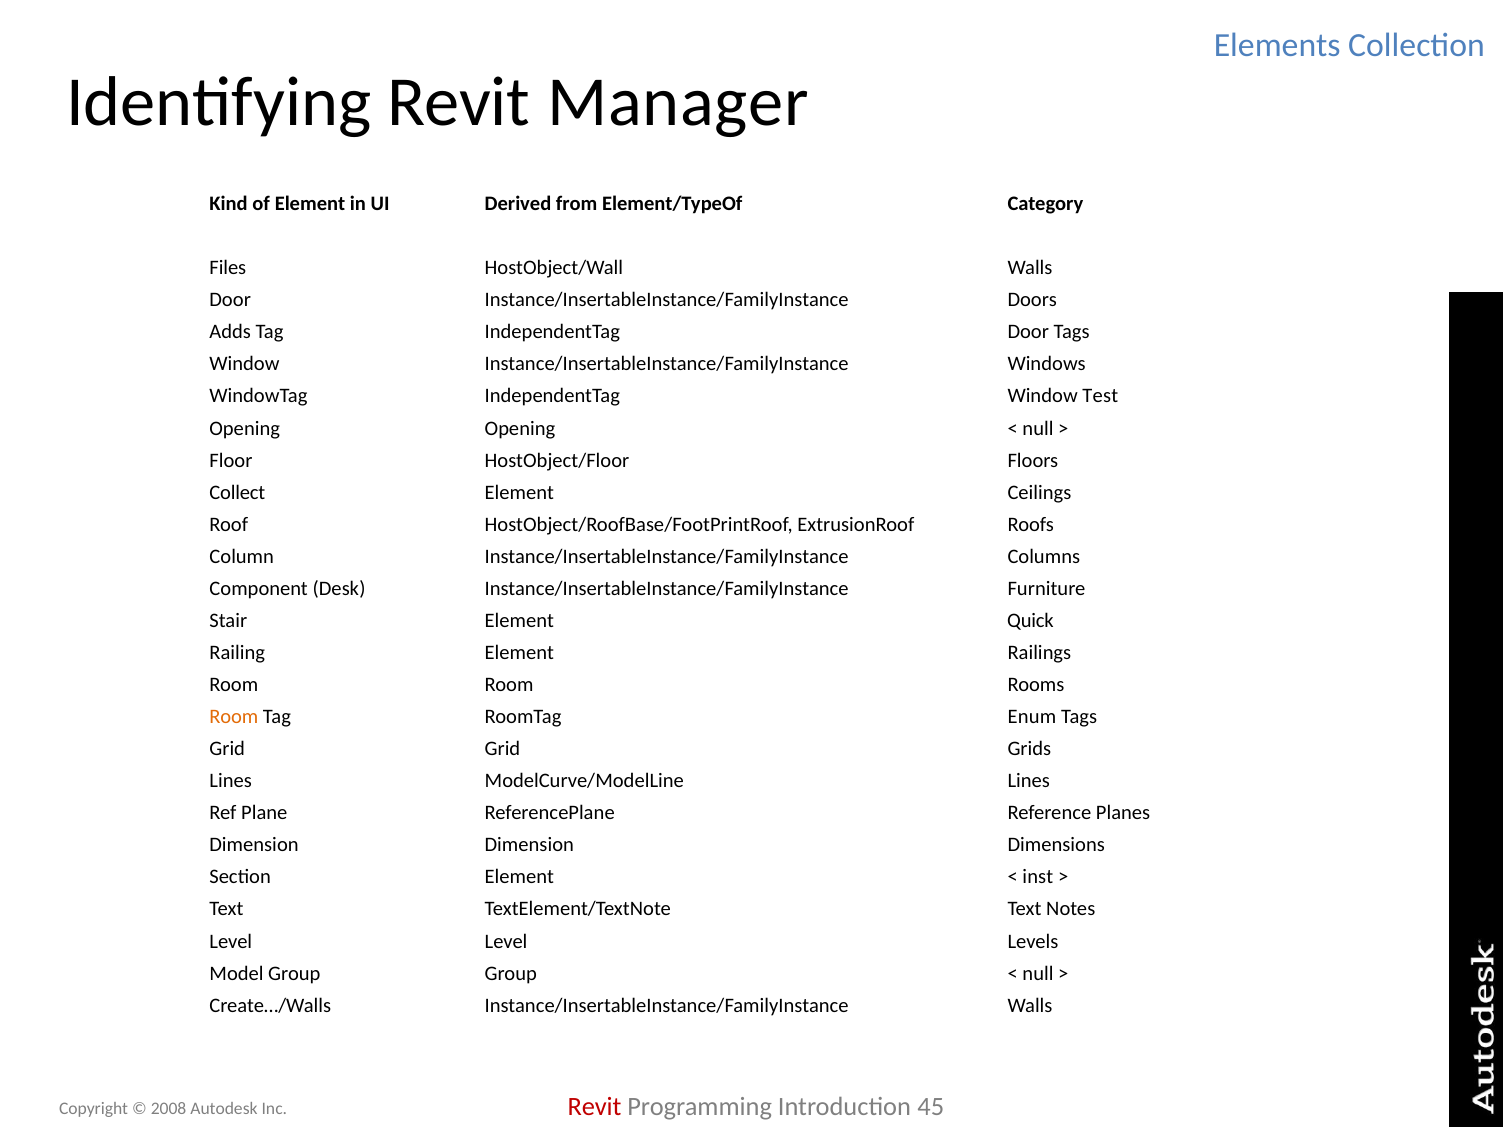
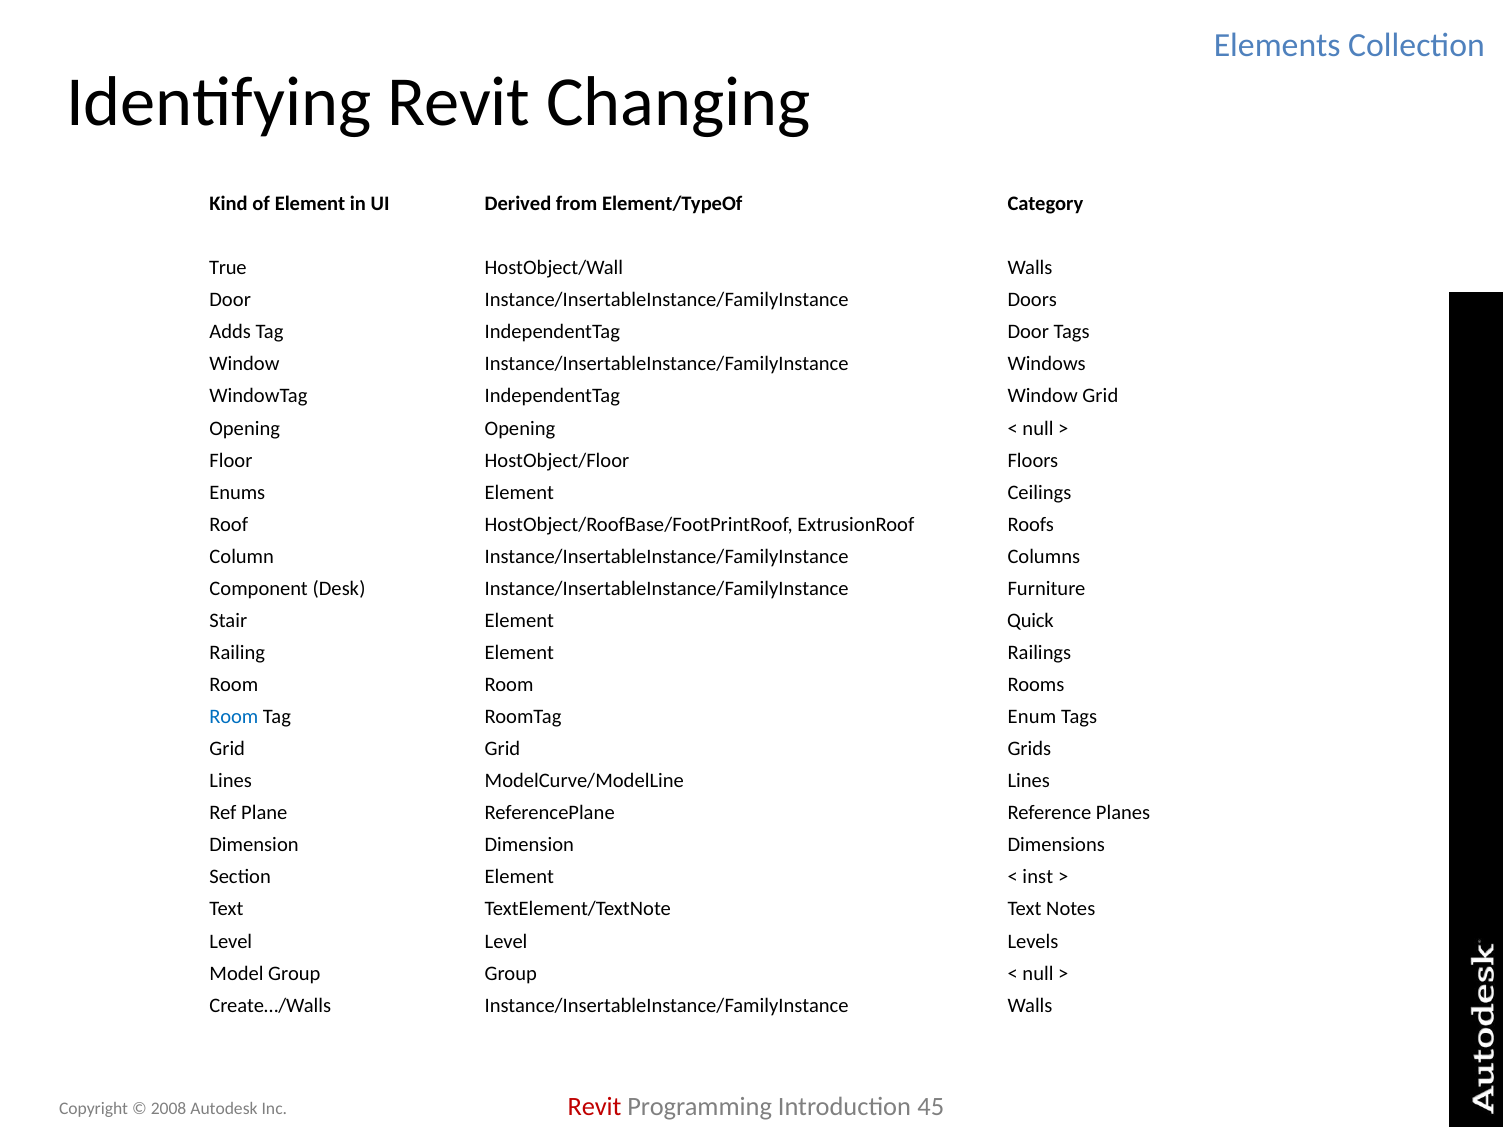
Manager: Manager -> Changing
Files: Files -> True
Window Test: Test -> Grid
Collect: Collect -> Enums
Room at (234, 717) colour: orange -> blue
